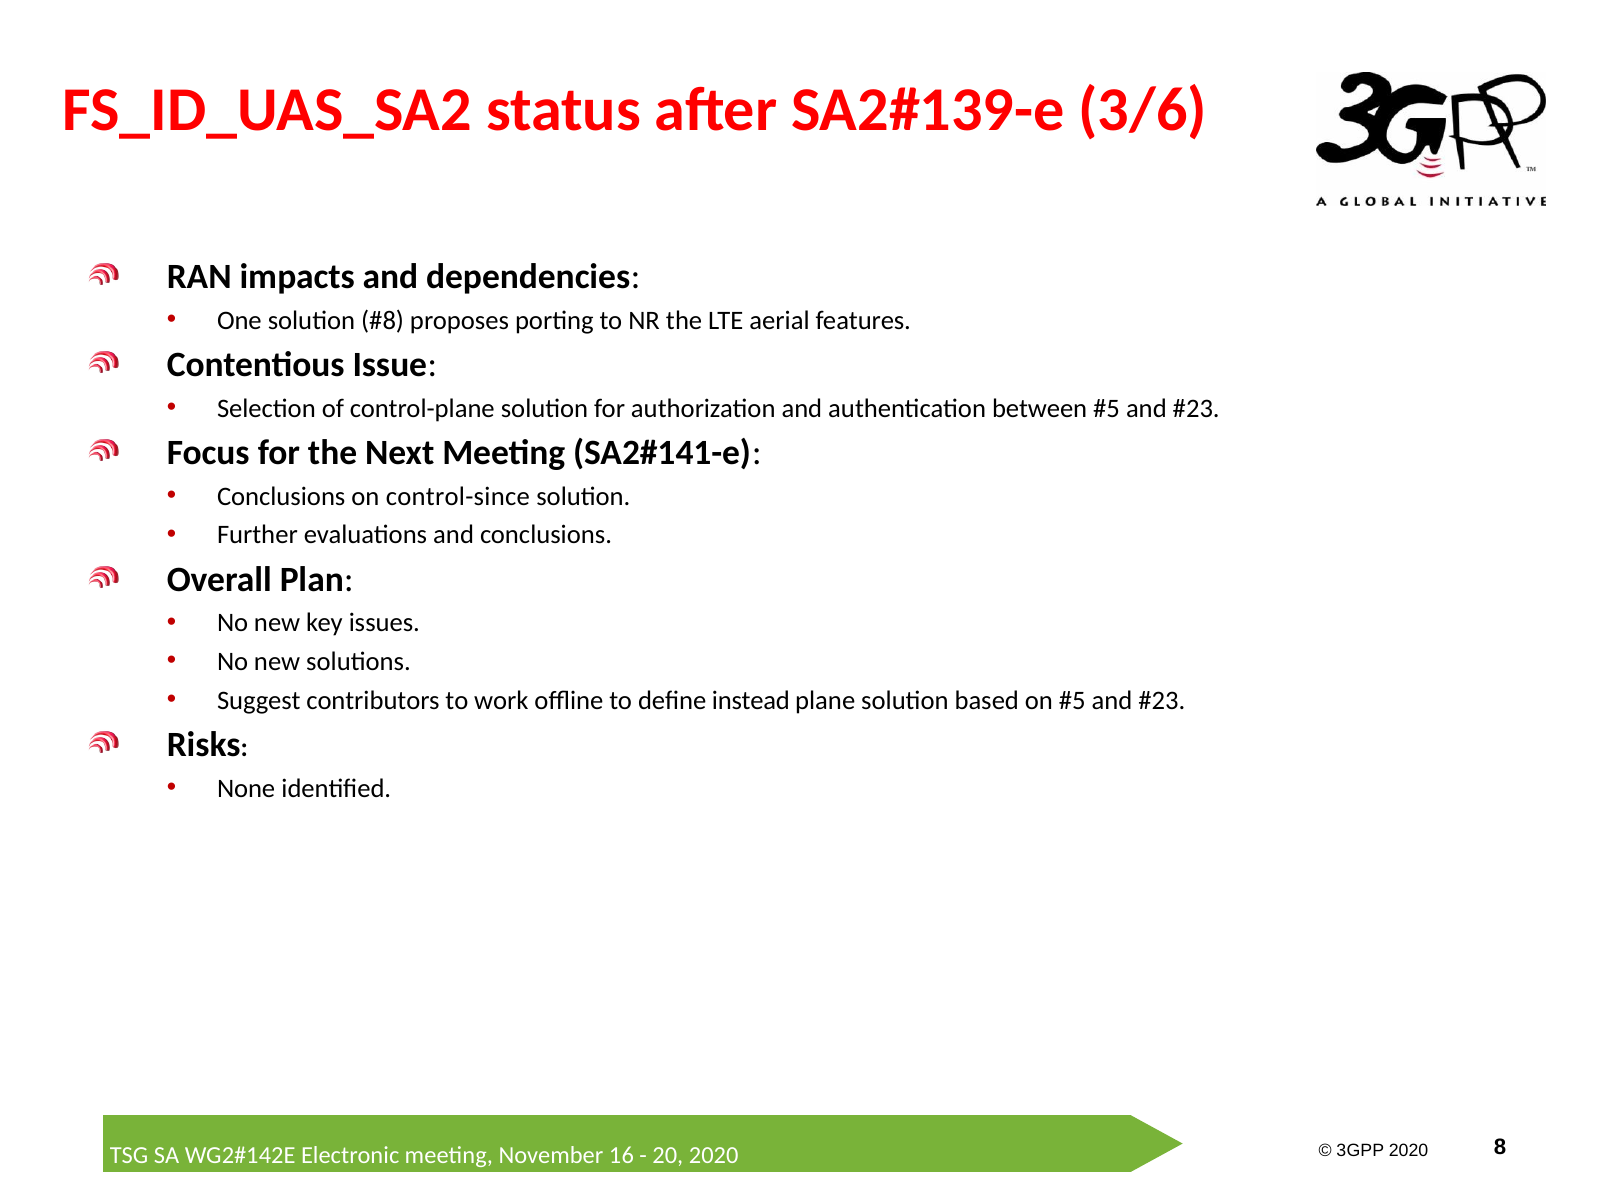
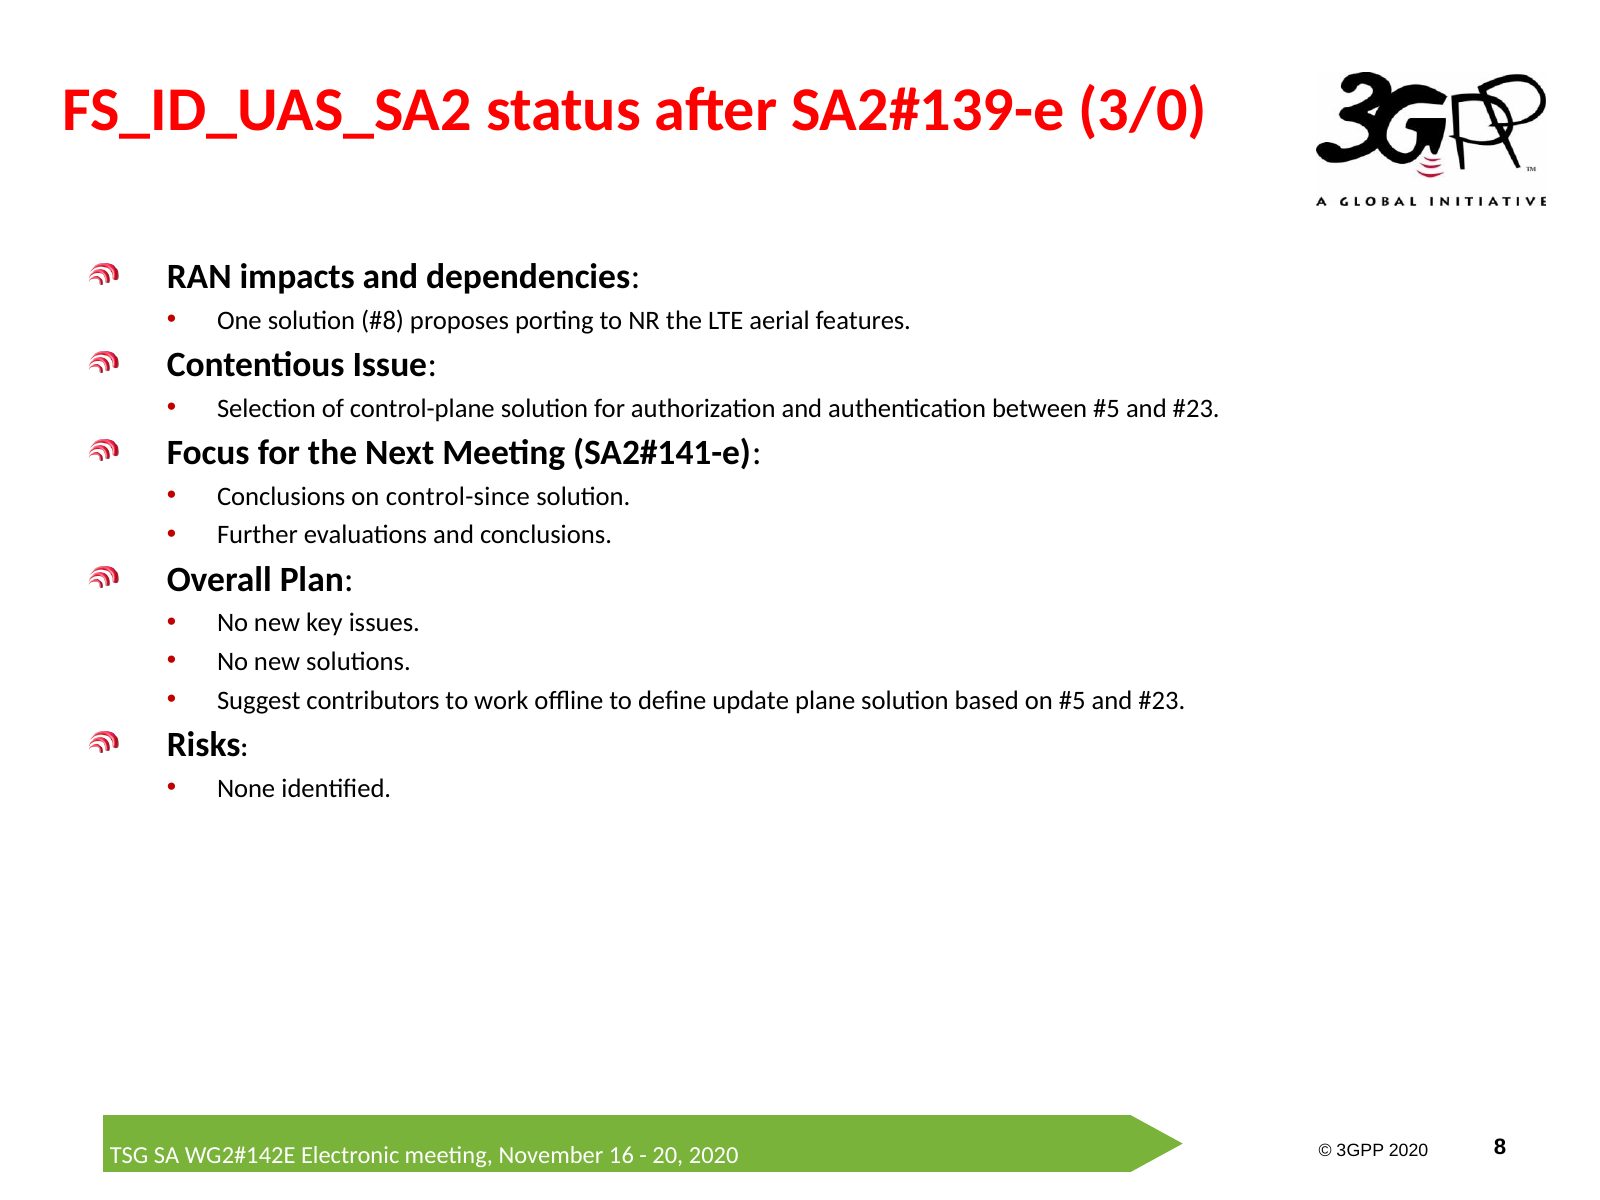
3/6: 3/6 -> 3/0
instead: instead -> update
